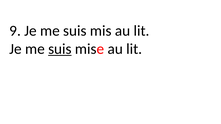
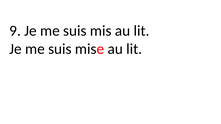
suis at (60, 49) underline: present -> none
